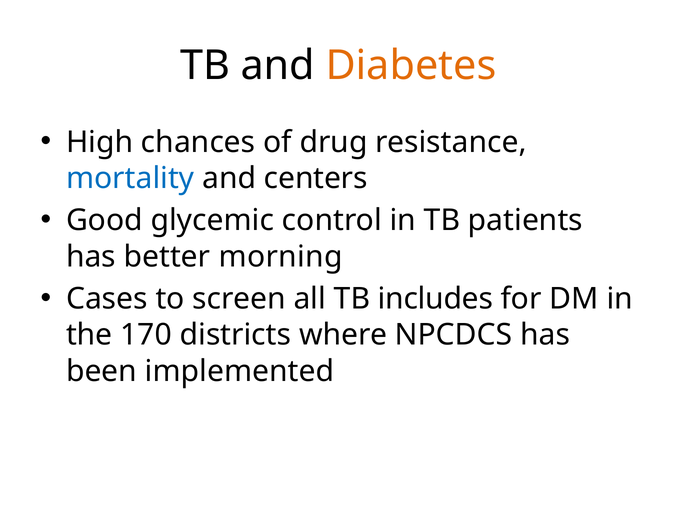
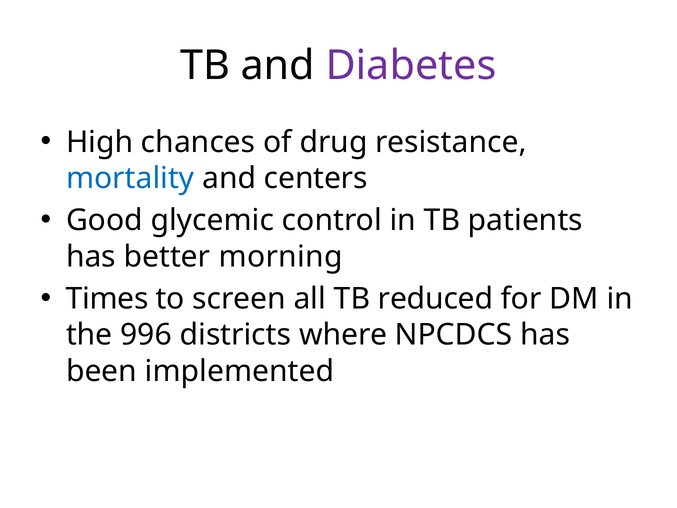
Diabetes colour: orange -> purple
Cases: Cases -> Times
includes: includes -> reduced
170: 170 -> 996
